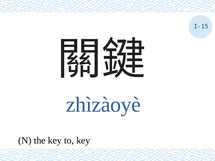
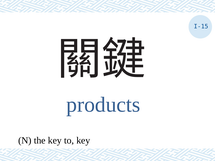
zhìzàoyè: zhìzàoyè -> products
